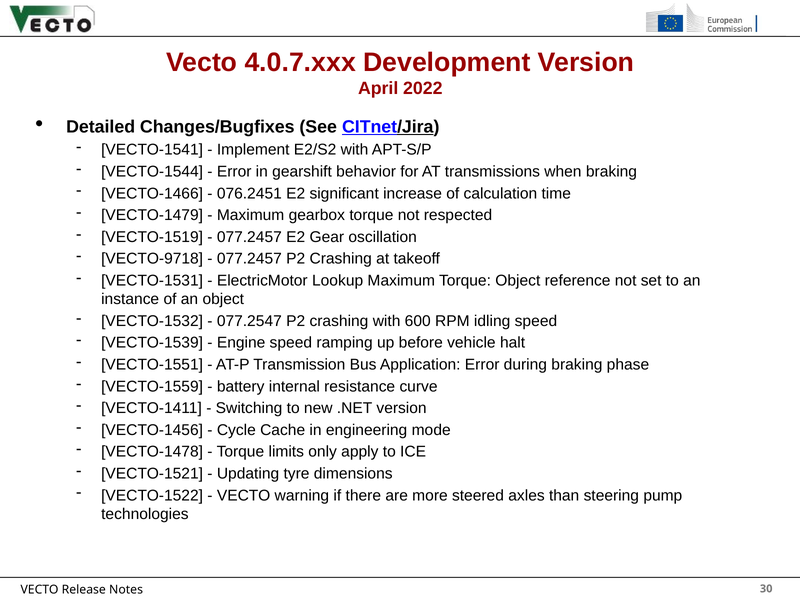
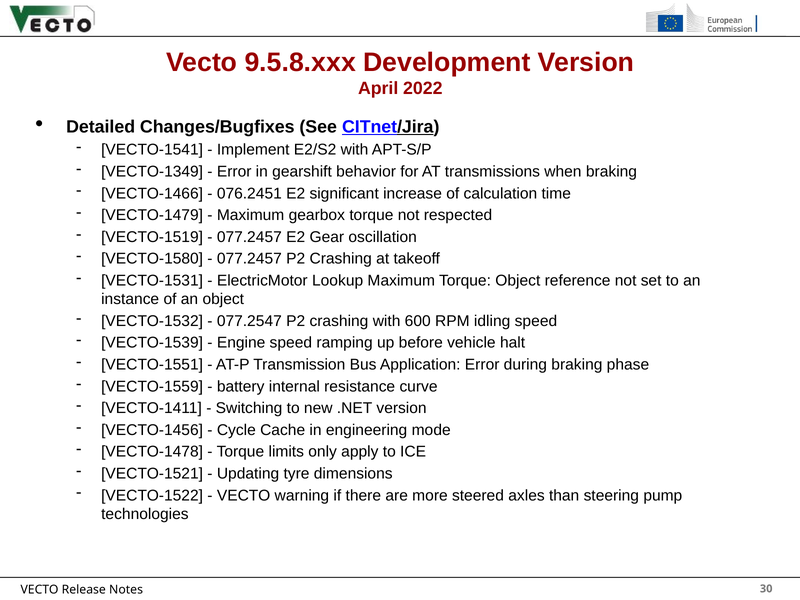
4.0.7.xxx: 4.0.7.xxx -> 9.5.8.xxx
VECTO-1544: VECTO-1544 -> VECTO-1349
VECTO-9718: VECTO-9718 -> VECTO-1580
